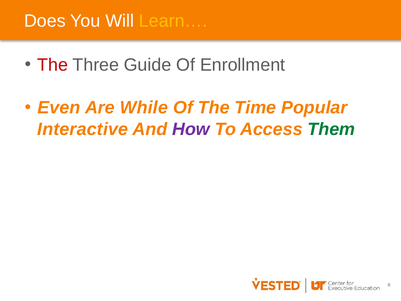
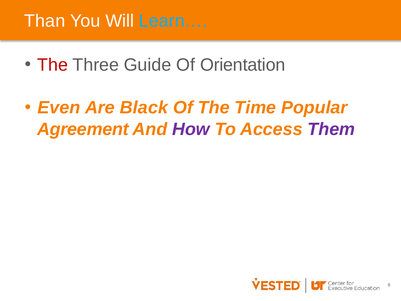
Does: Does -> Than
Learn… colour: yellow -> light blue
Enrollment: Enrollment -> Orientation
While: While -> Black
Interactive: Interactive -> Agreement
Them colour: green -> purple
